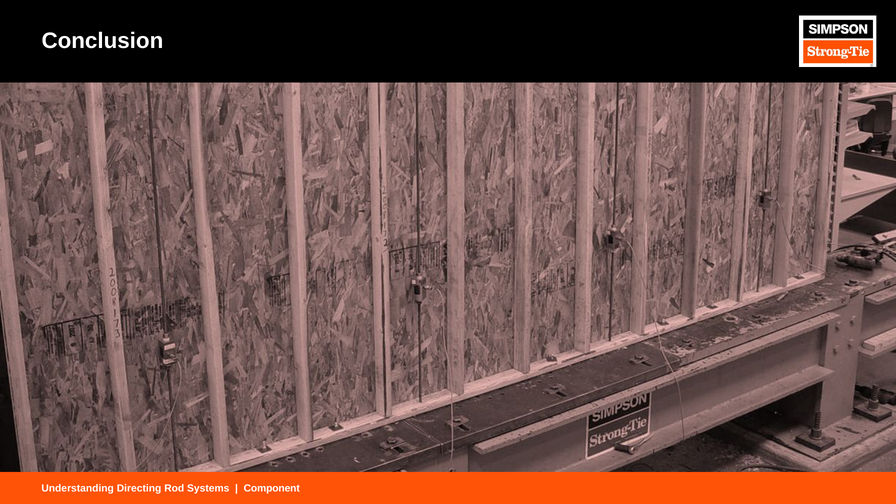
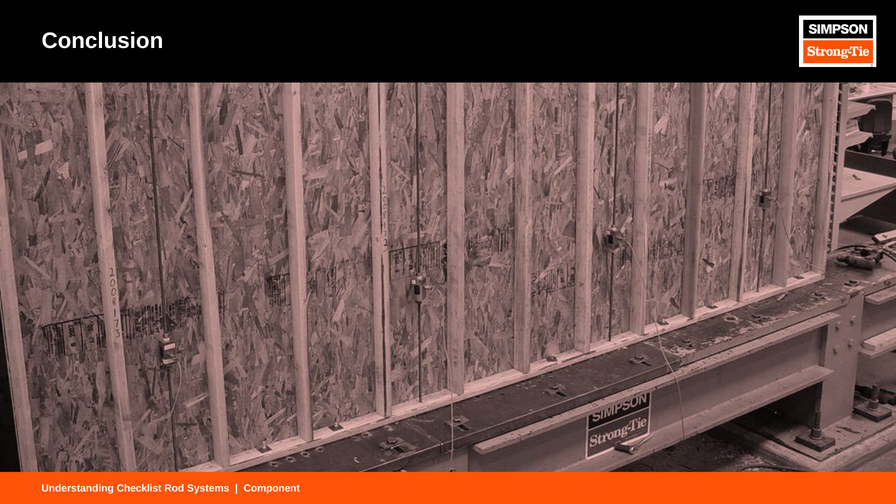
Directing: Directing -> Checklist
